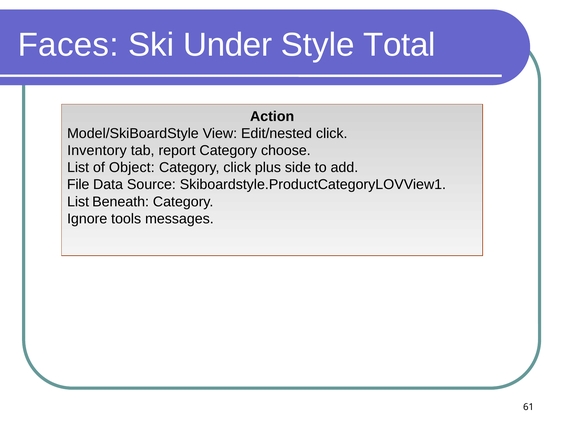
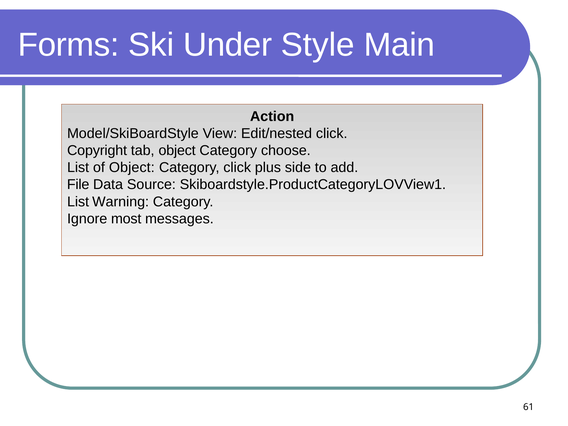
Faces: Faces -> Forms
Total: Total -> Main
Inventory: Inventory -> Copyright
tab report: report -> object
Beneath: Beneath -> Warning
tools: tools -> most
